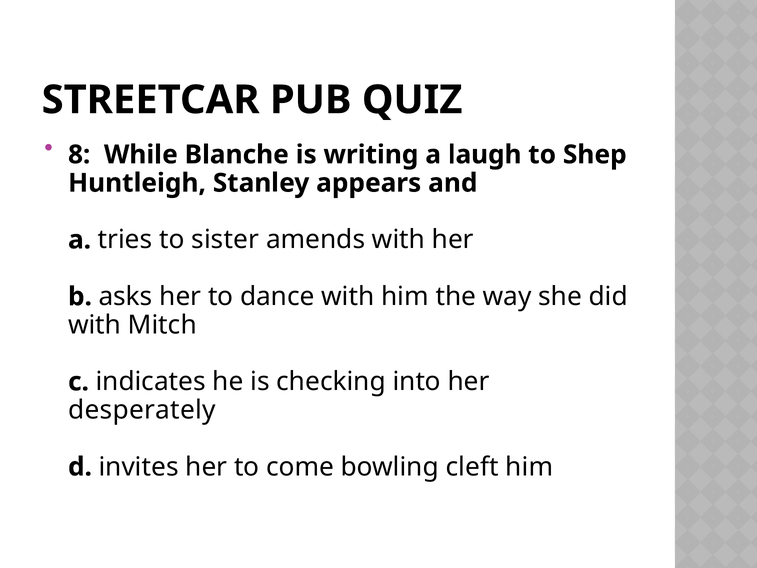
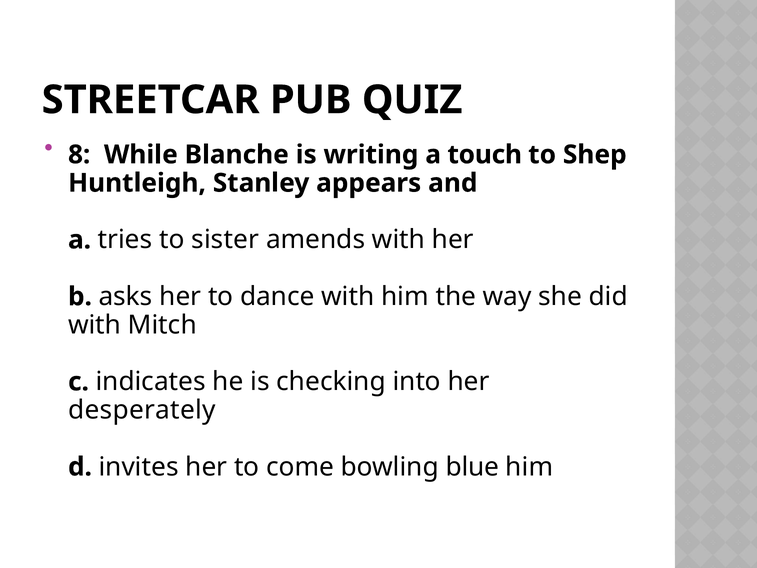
laugh: laugh -> touch
cleft: cleft -> blue
